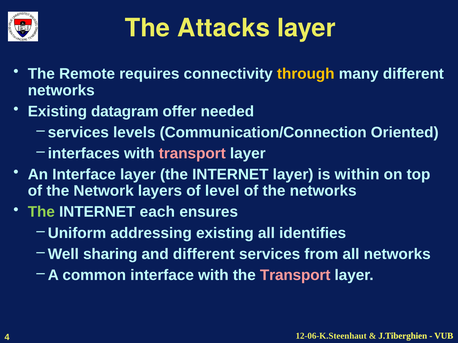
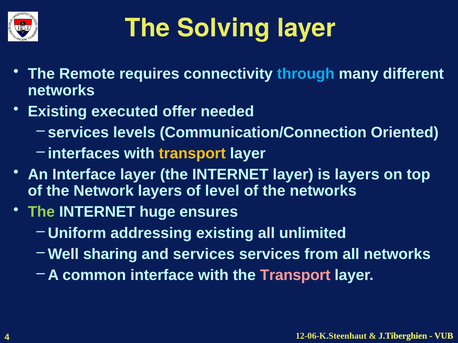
Attacks: Attacks -> Solving
through colour: yellow -> light blue
datagram: datagram -> executed
transport at (192, 154) colour: pink -> yellow
is within: within -> layers
each: each -> huge
identifies: identifies -> unlimited
and different: different -> services
